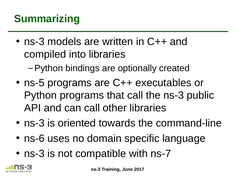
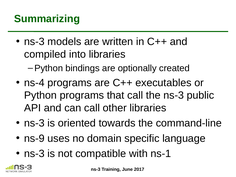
ns-5: ns-5 -> ns-4
ns-6: ns-6 -> ns-9
ns-7: ns-7 -> ns-1
